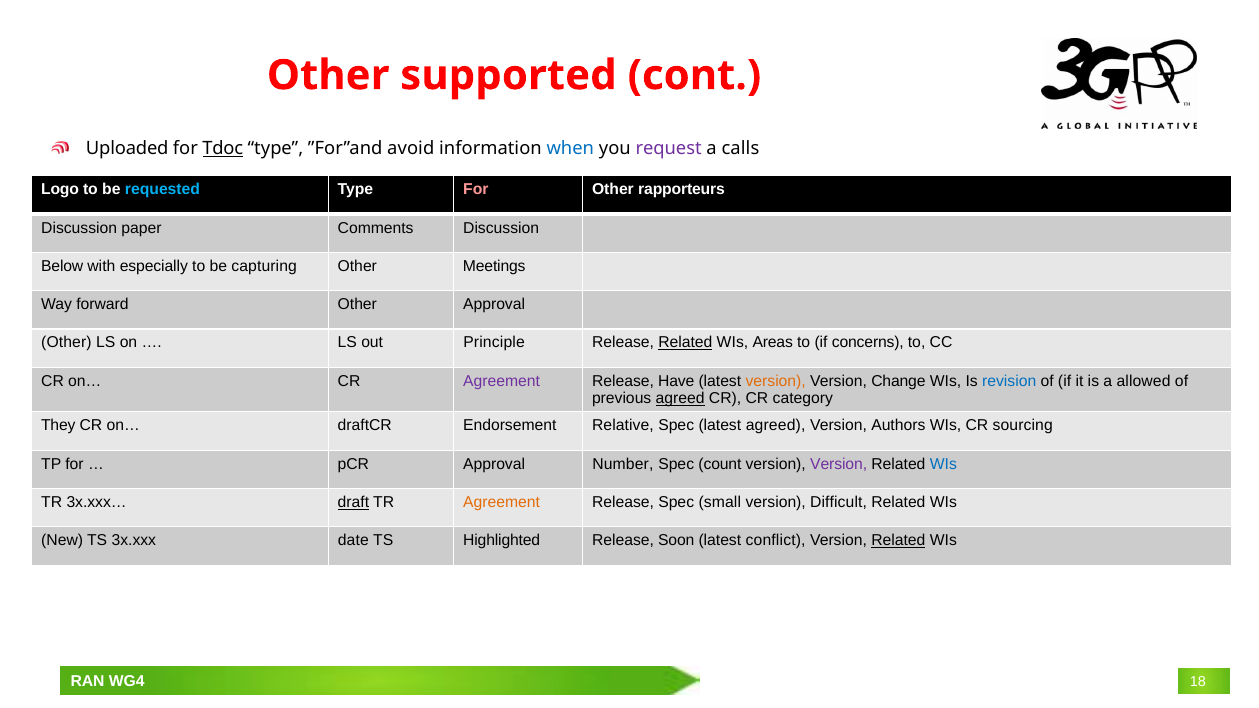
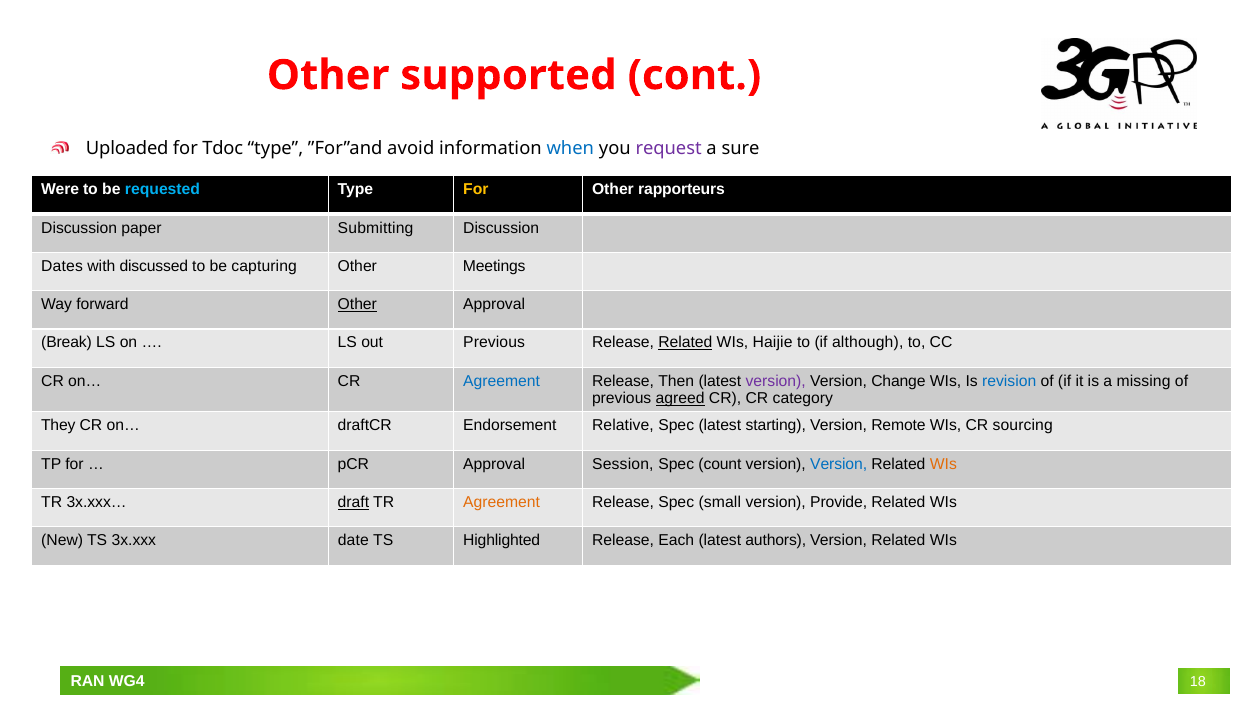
Tdoc underline: present -> none
calls: calls -> sure
Logo: Logo -> Were
For at (476, 190) colour: pink -> yellow
Comments: Comments -> Submitting
Below: Below -> Dates
especially: especially -> discussed
Other at (357, 305) underline: none -> present
Other at (66, 343): Other -> Break
out Principle: Principle -> Previous
Areas: Areas -> Haijie
concerns: concerns -> although
Agreement at (502, 381) colour: purple -> blue
Have: Have -> Then
version at (776, 381) colour: orange -> purple
allowed: allowed -> missing
latest agreed: agreed -> starting
Authors: Authors -> Remote
Number: Number -> Session
Version at (839, 464) colour: purple -> blue
WIs at (943, 464) colour: blue -> orange
Difficult: Difficult -> Provide
Soon: Soon -> Each
conflict: conflict -> authors
Related at (898, 541) underline: present -> none
